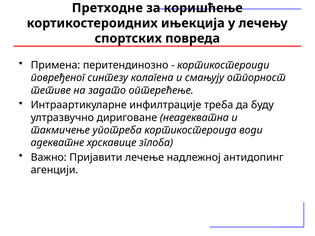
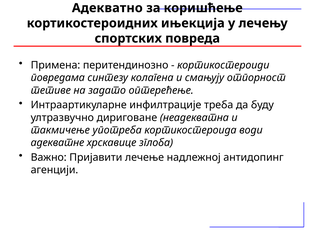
Претходне: Претходне -> Адекватно
повређеног: повређеног -> повредама
